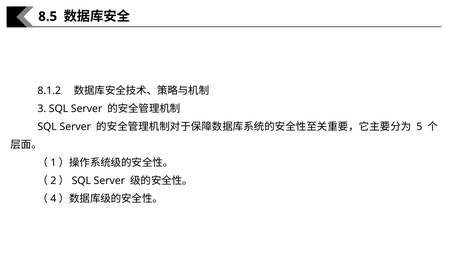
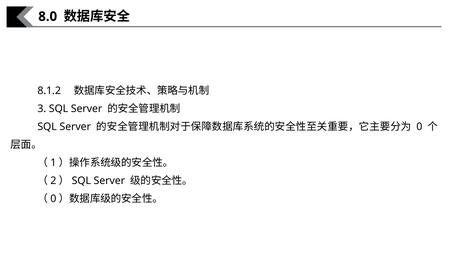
8.5: 8.5 -> 8.0
5 at (419, 127): 5 -> 0
4 at (53, 199): 4 -> 0
